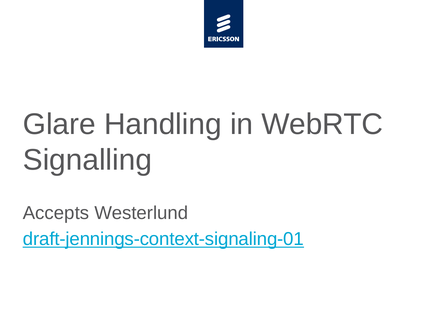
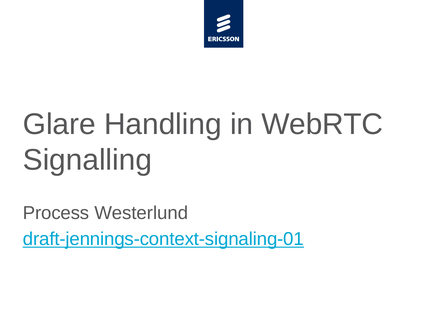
Accepts: Accepts -> Process
